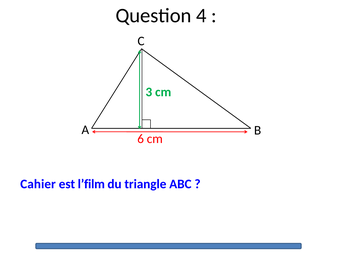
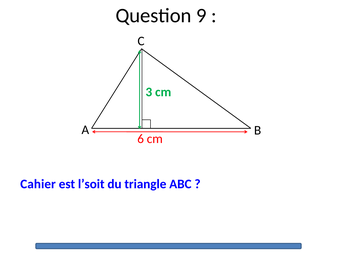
4: 4 -> 9
l’film: l’film -> l’soit
